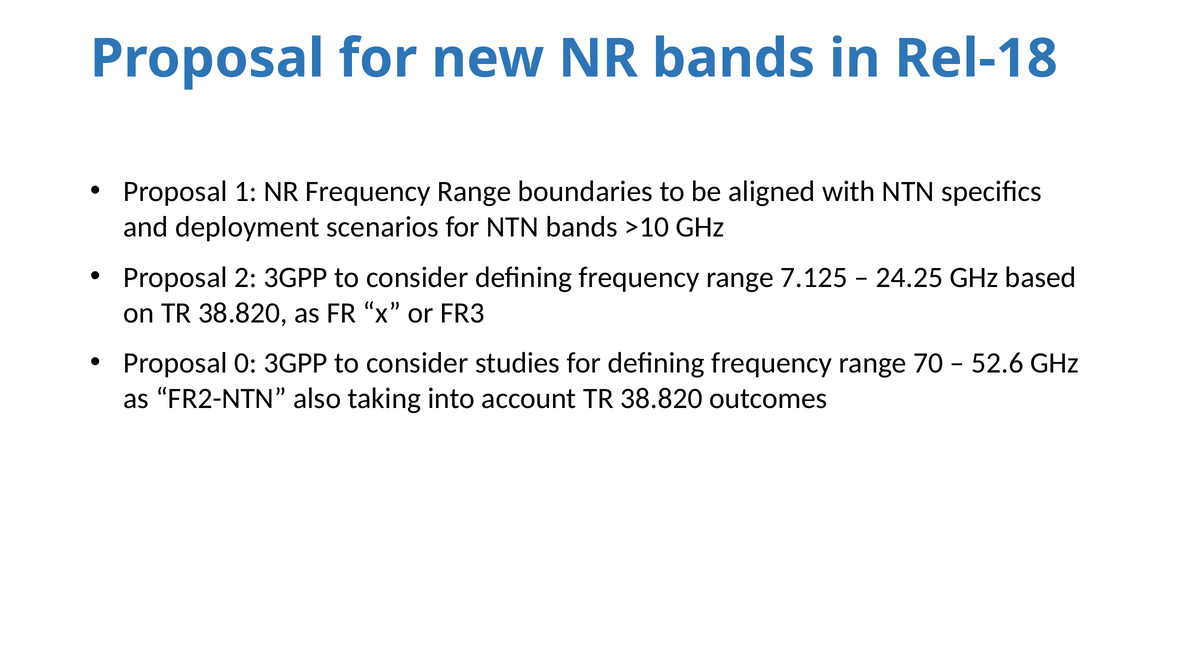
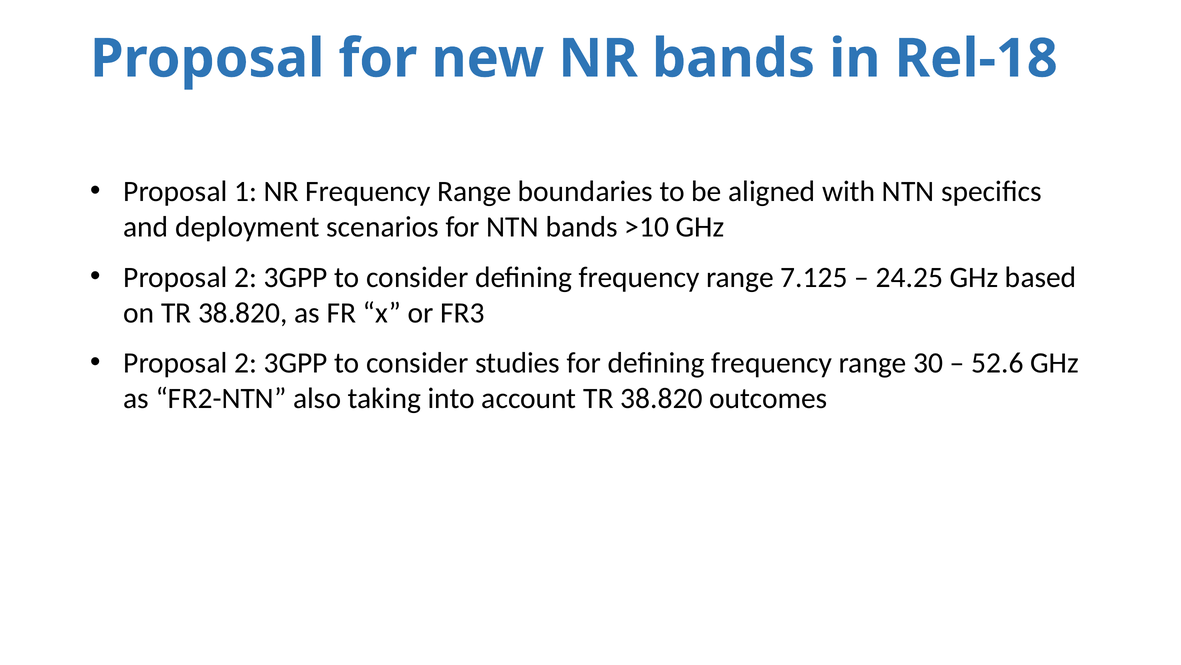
0 at (245, 363): 0 -> 2
70: 70 -> 30
